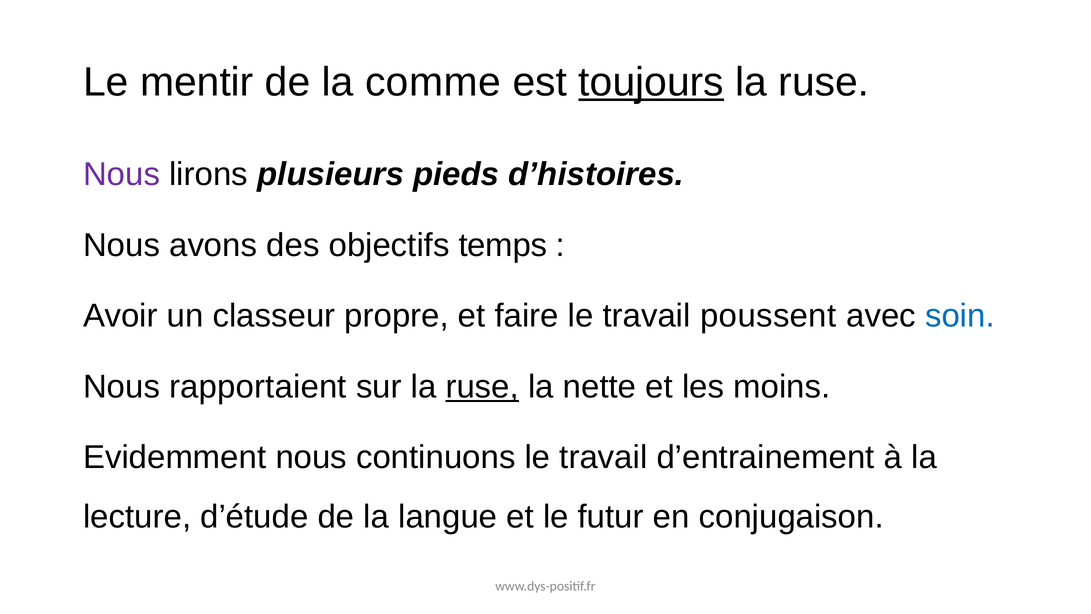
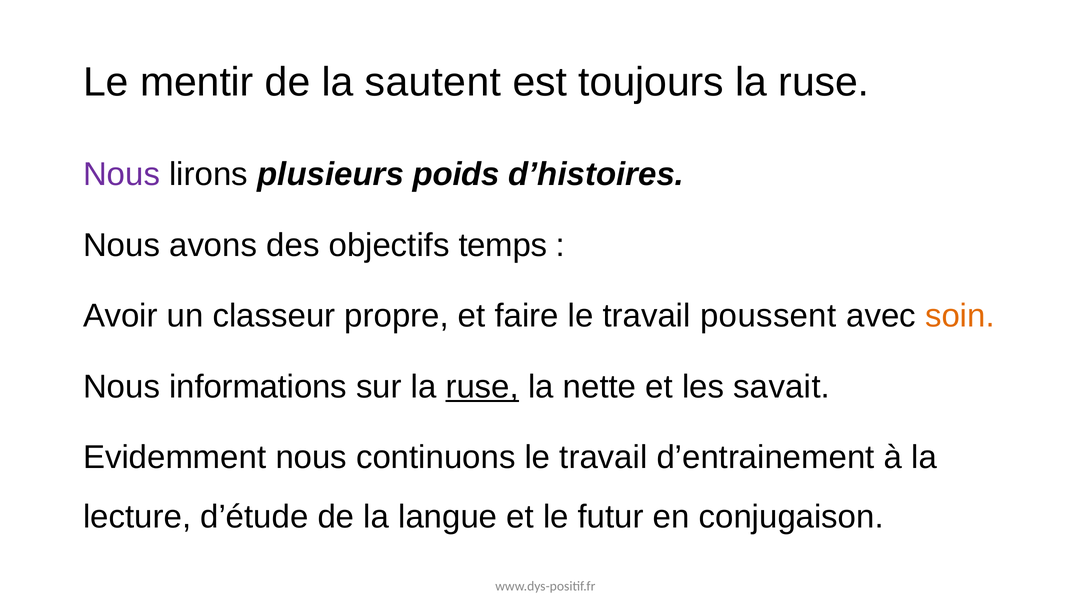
comme: comme -> sautent
toujours underline: present -> none
pieds: pieds -> poids
soin colour: blue -> orange
rapportaient: rapportaient -> informations
moins: moins -> savait
